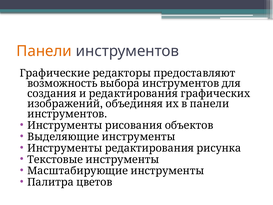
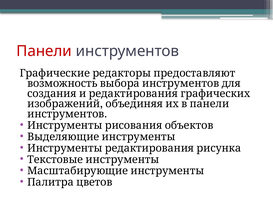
Панели colour: orange -> red
